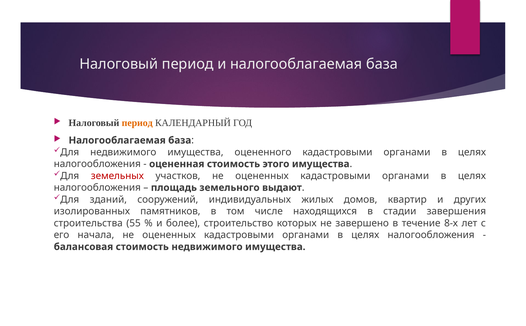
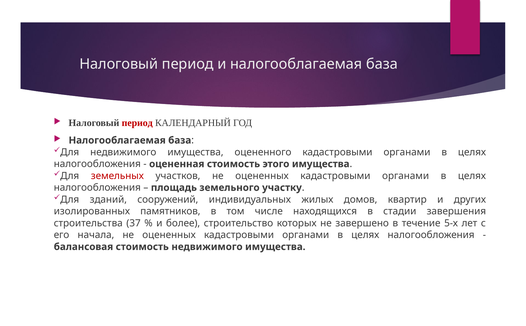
период at (137, 123) colour: orange -> red
выдают: выдают -> участку
55: 55 -> 37
8-х: 8-х -> 5-х
